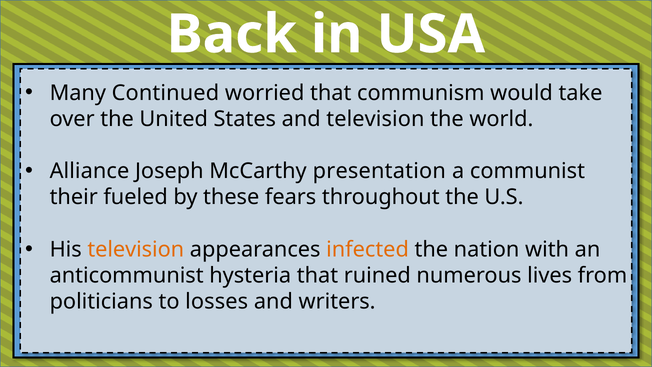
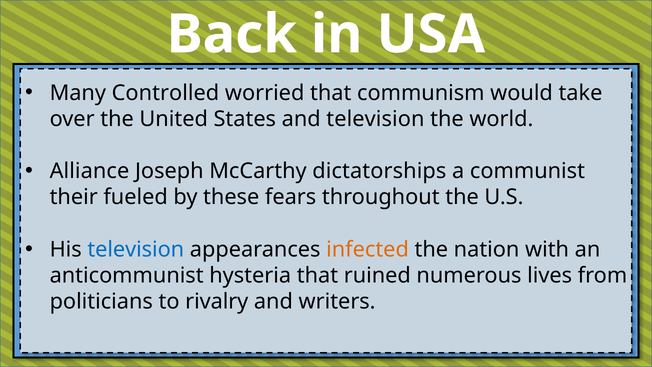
Continued: Continued -> Controlled
presentation: presentation -> dictatorships
television at (136, 249) colour: orange -> blue
losses: losses -> rivalry
